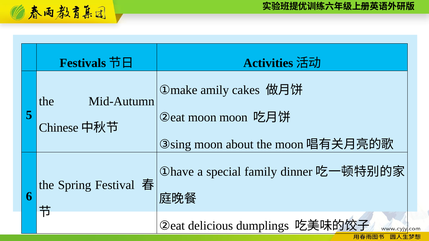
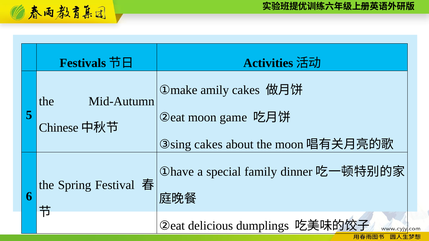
moon moon: moon -> game
③sing moon: moon -> cakes
